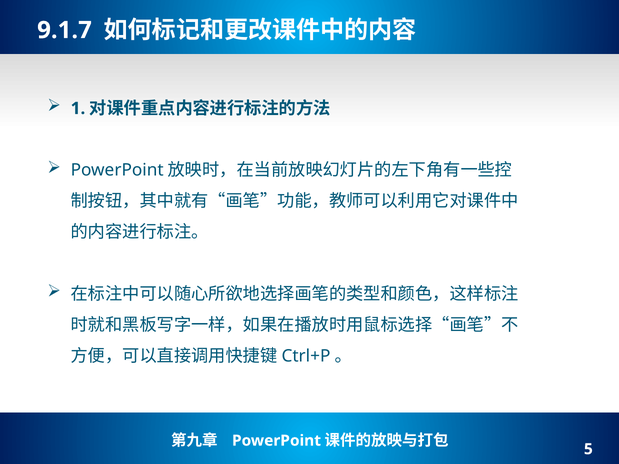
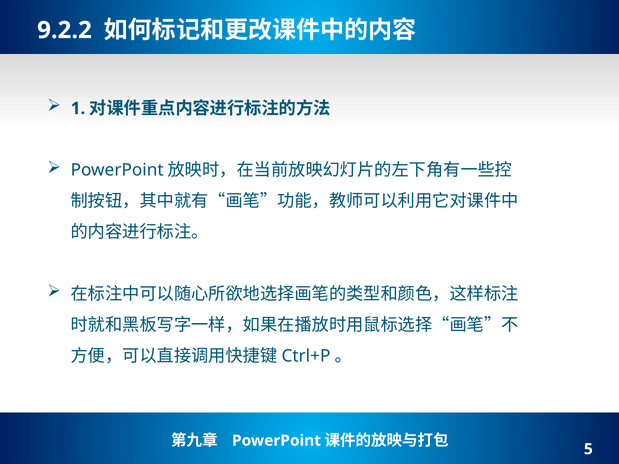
9.1.7: 9.1.7 -> 9.2.2
